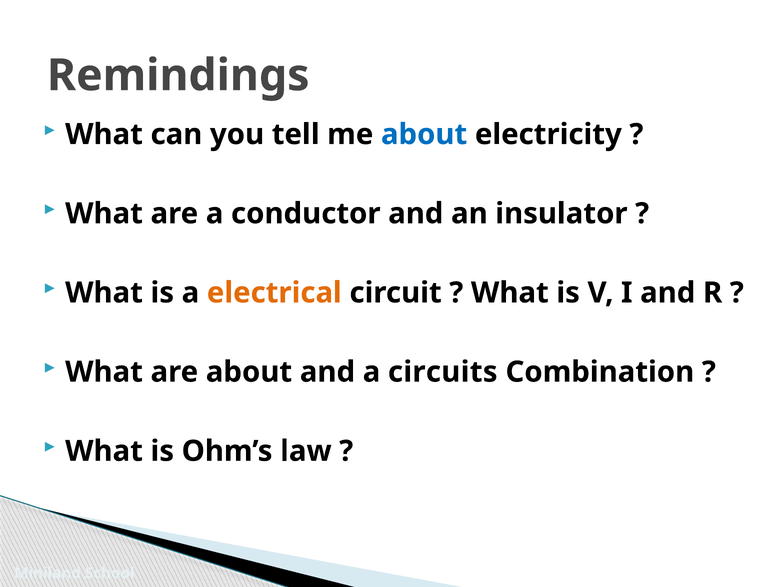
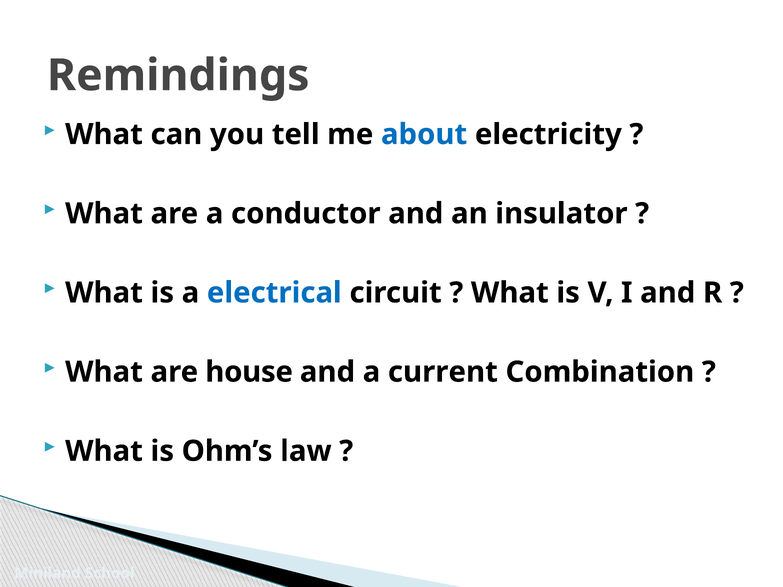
electrical colour: orange -> blue
are about: about -> house
circuits: circuits -> current
